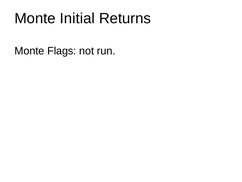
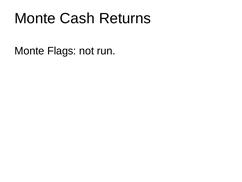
Initial: Initial -> Cash
